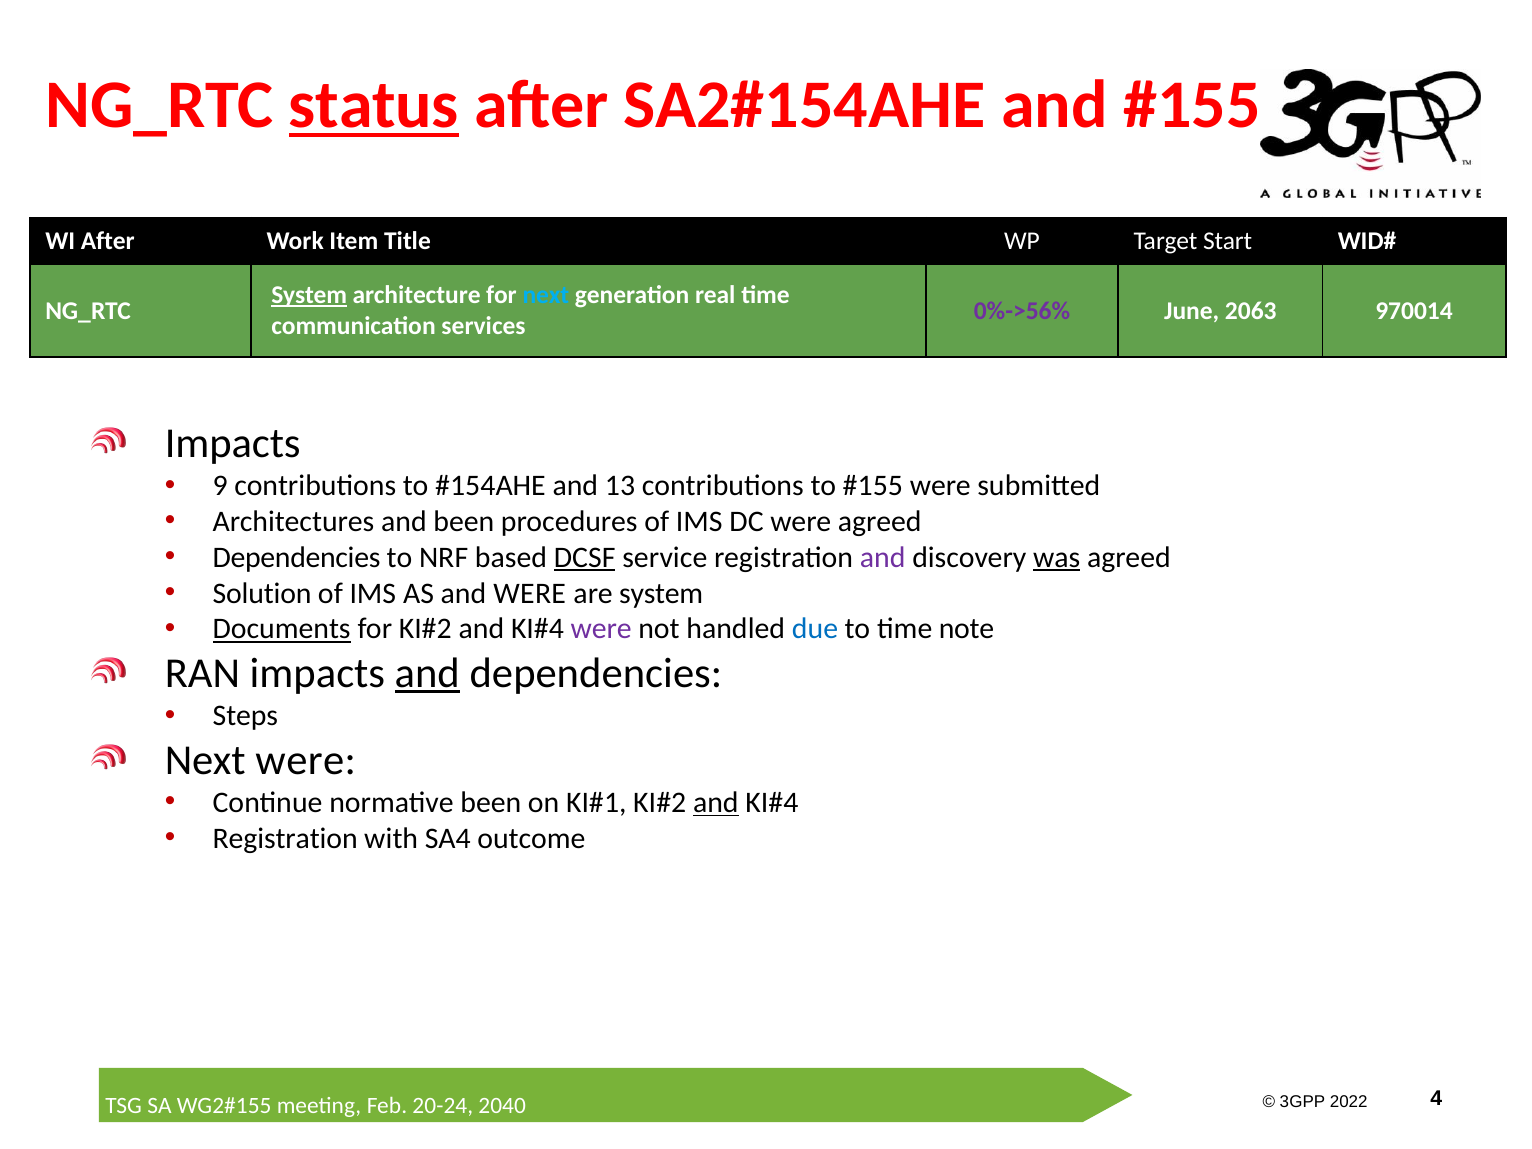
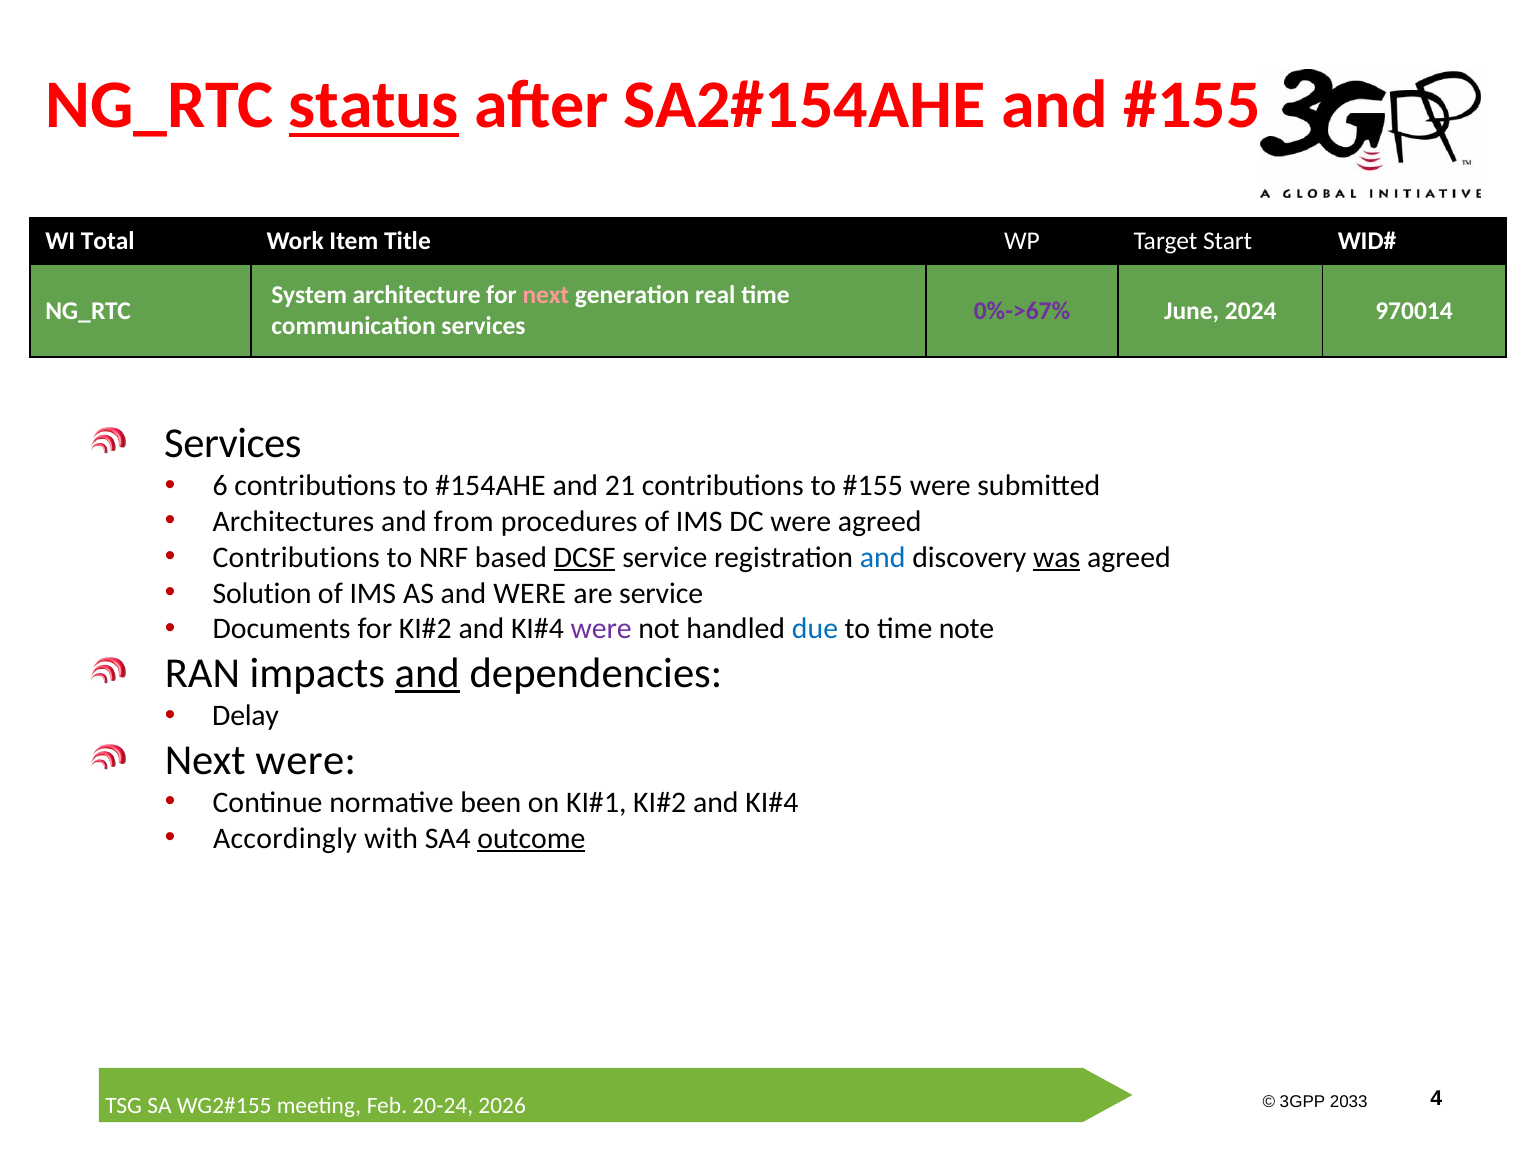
WI After: After -> Total
System at (309, 295) underline: present -> none
next at (546, 295) colour: light blue -> pink
0%->56%: 0%->56% -> 0%->67%
2063: 2063 -> 2024
Impacts at (233, 443): Impacts -> Services
9: 9 -> 6
13: 13 -> 21
and been: been -> from
Dependencies at (296, 557): Dependencies -> Contributions
and at (883, 557) colour: purple -> blue
are system: system -> service
Documents underline: present -> none
Steps: Steps -> Delay
and at (716, 803) underline: present -> none
Registration at (285, 838): Registration -> Accordingly
outcome underline: none -> present
2022: 2022 -> 2033
2040: 2040 -> 2026
